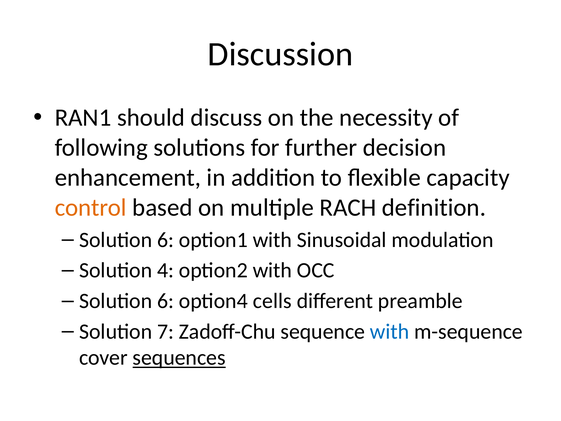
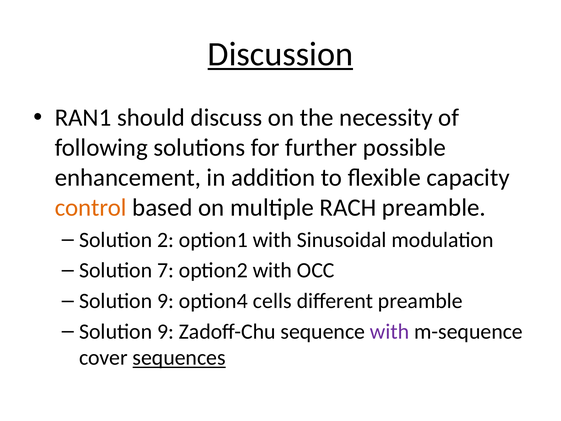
Discussion underline: none -> present
decision: decision -> possible
RACH definition: definition -> preamble
6 at (166, 240): 6 -> 2
4: 4 -> 7
6 at (166, 301): 6 -> 9
7 at (166, 331): 7 -> 9
with at (390, 331) colour: blue -> purple
